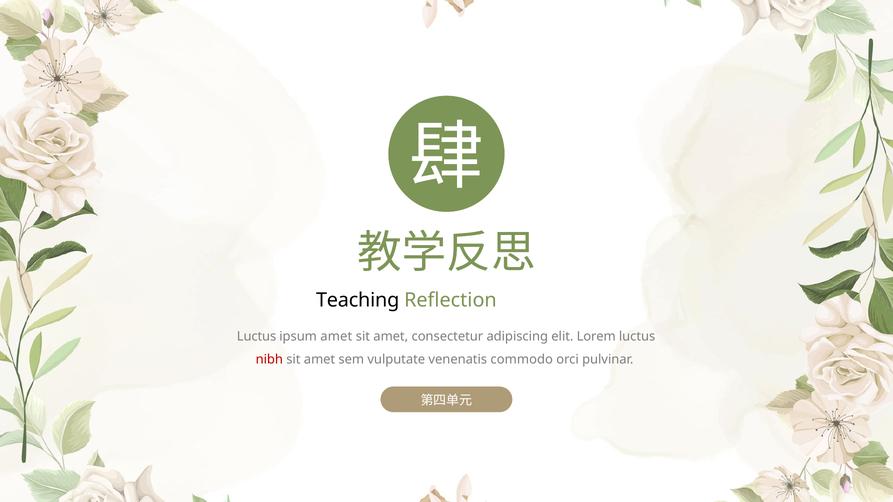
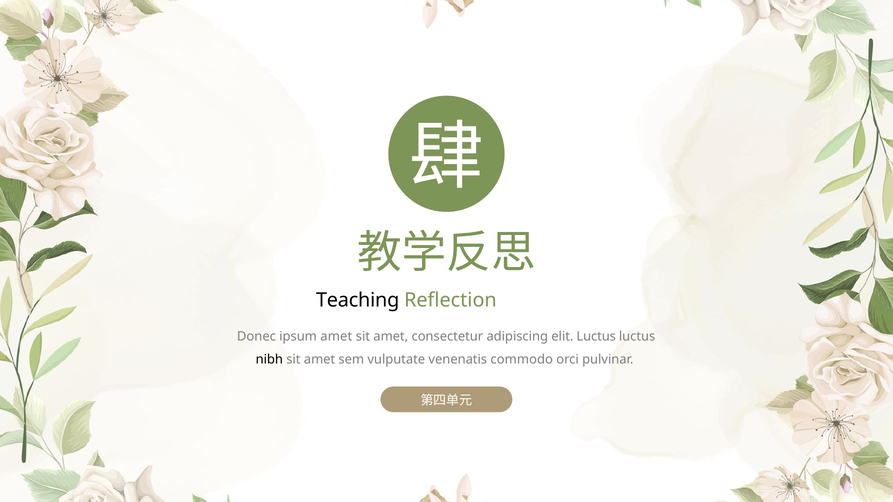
Luctus at (257, 336): Luctus -> Donec
elit Lorem: Lorem -> Luctus
nibh colour: red -> black
